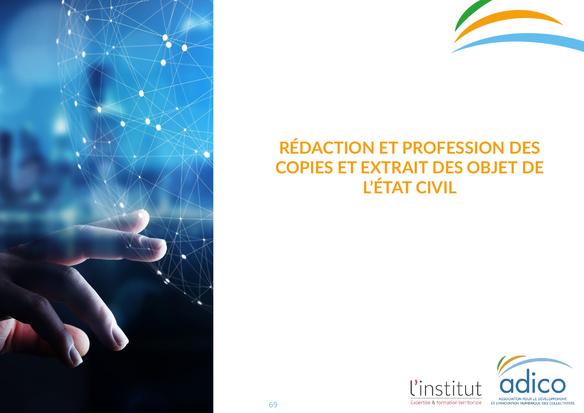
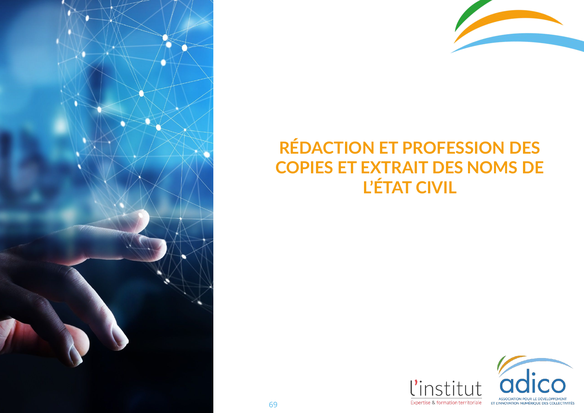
OBJET: OBJET -> NOMS
